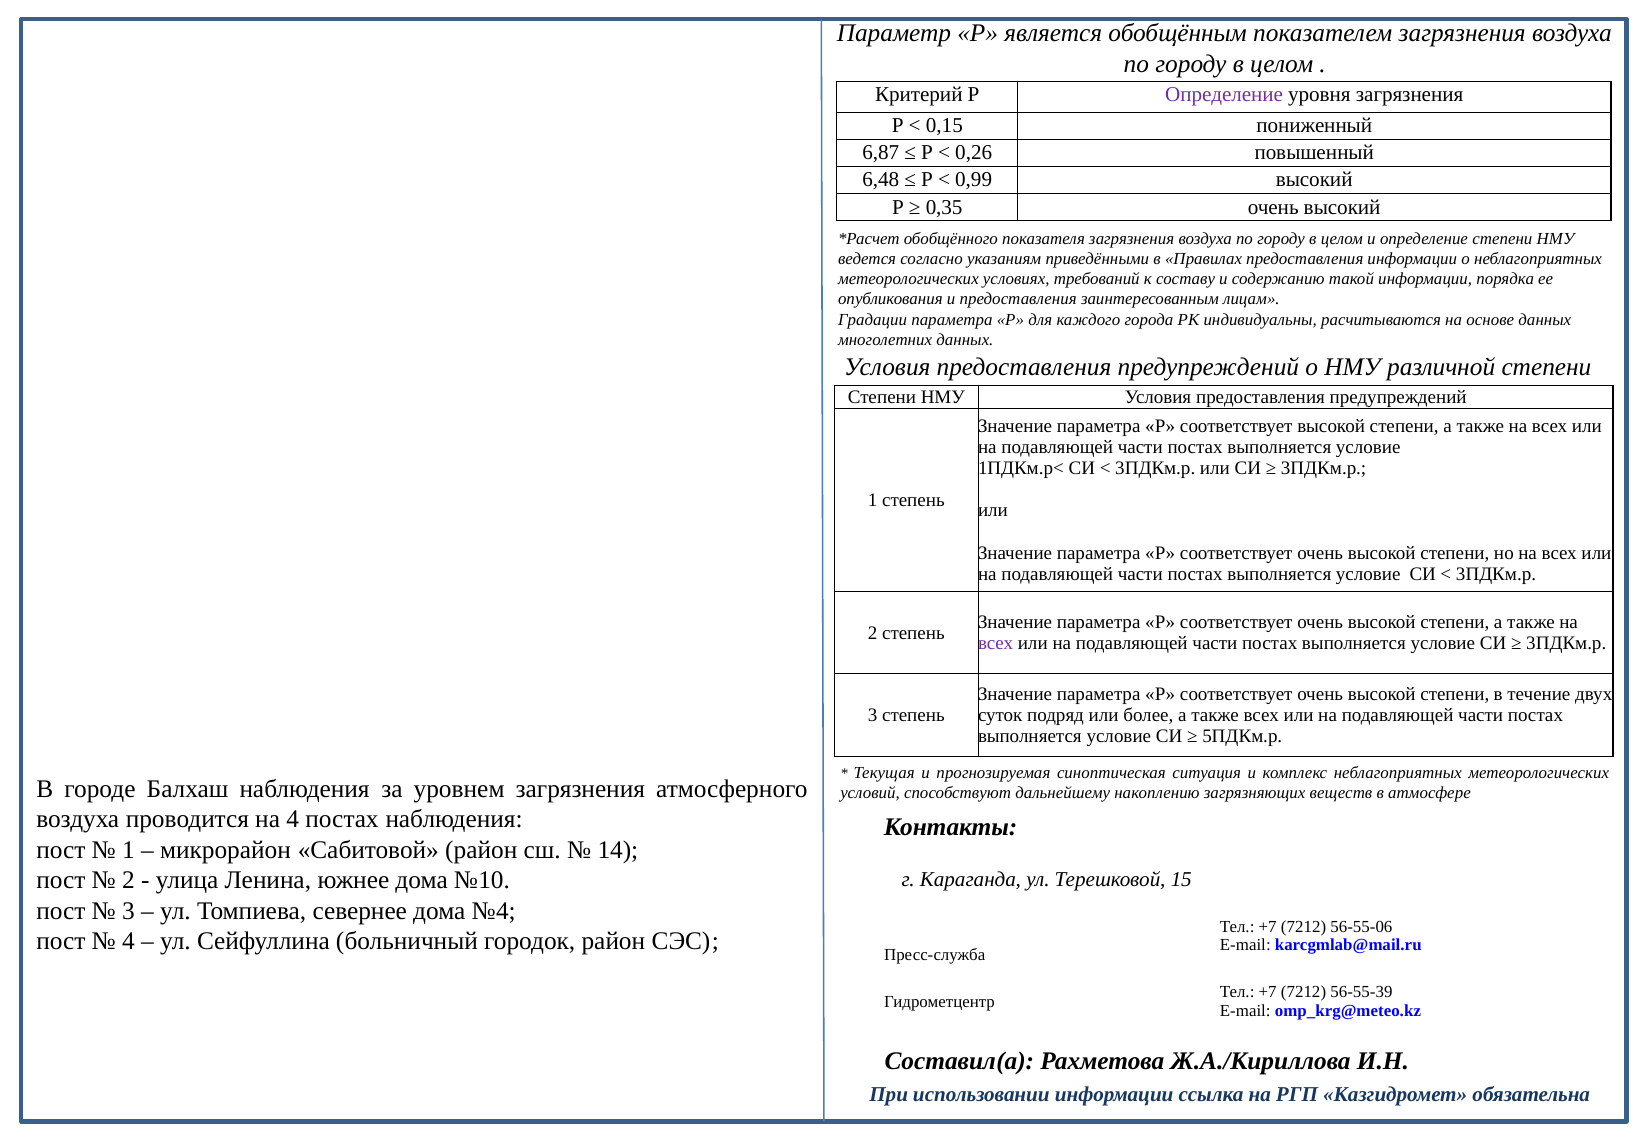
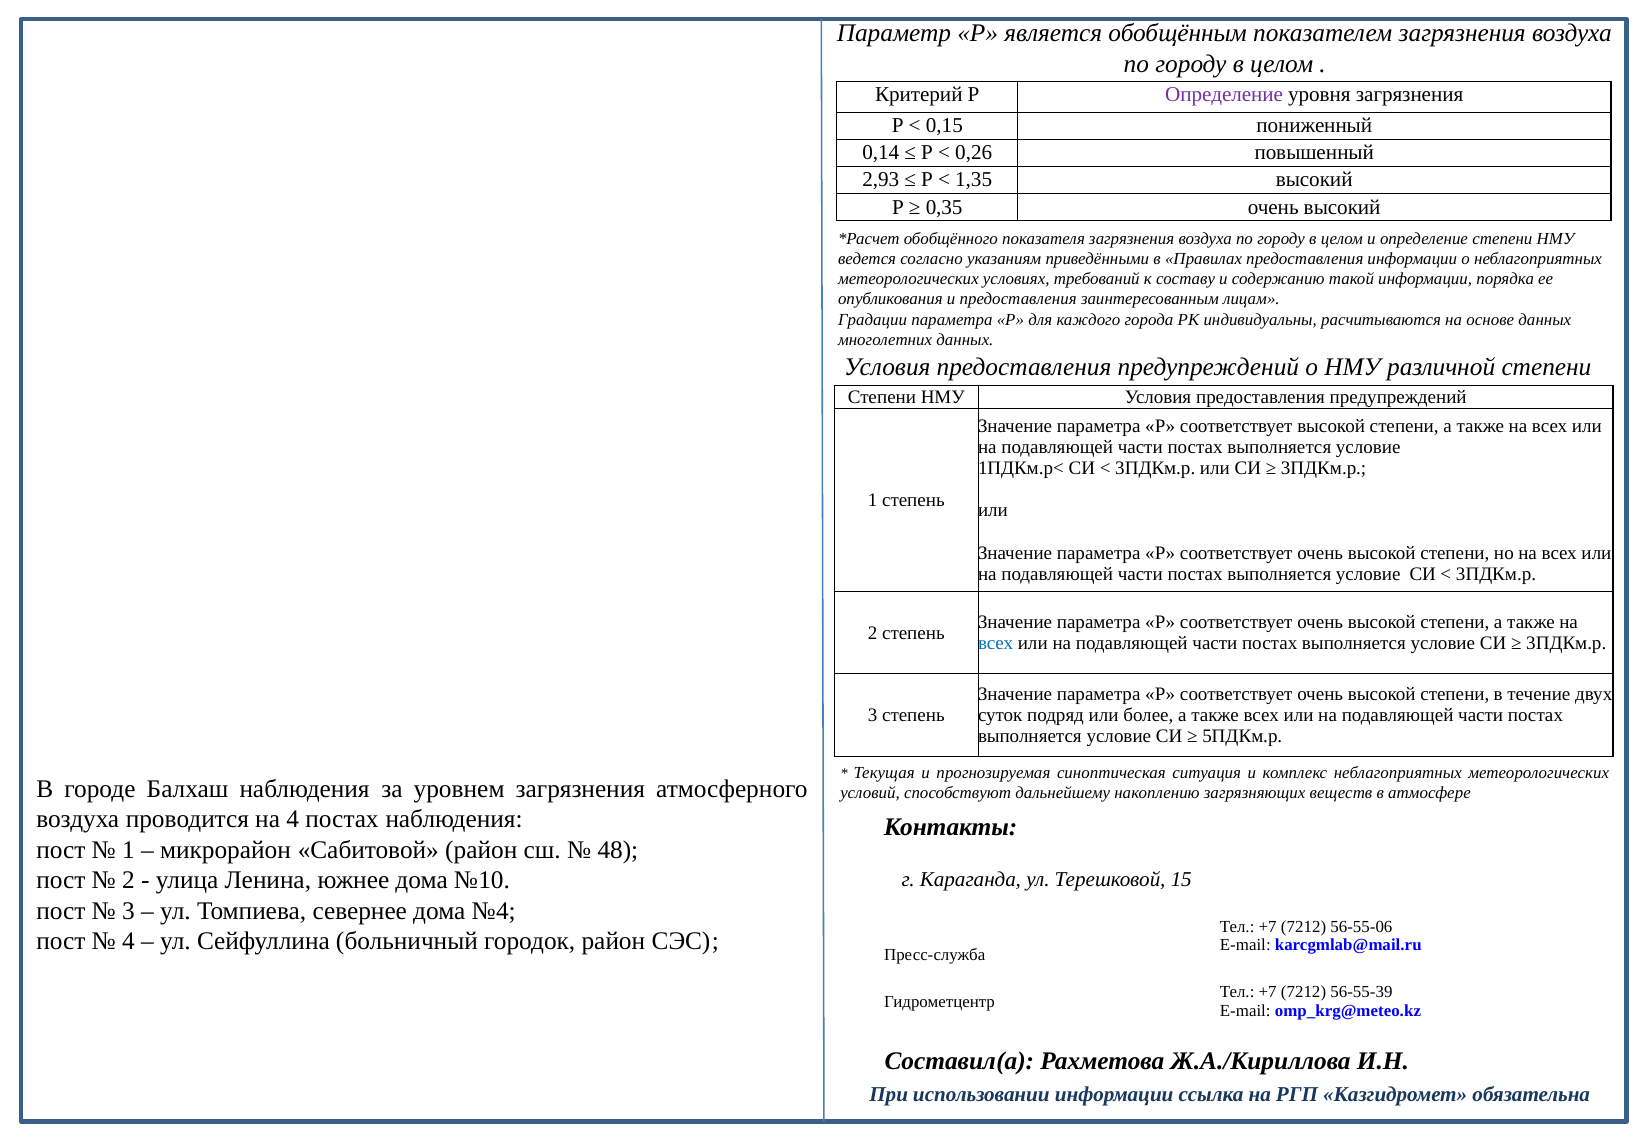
6,87: 6,87 -> 0,14
6,48: 6,48 -> 2,93
0,99: 0,99 -> 1,35
всех at (996, 643) colour: purple -> blue
14: 14 -> 48
